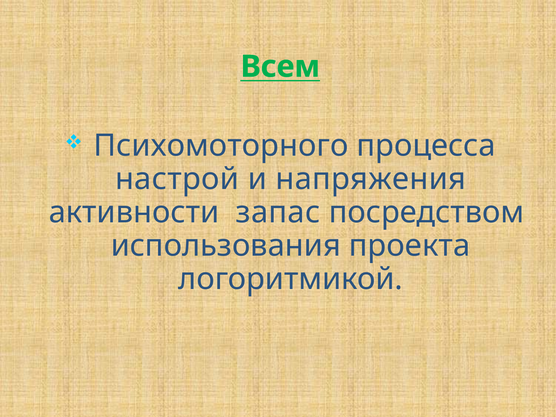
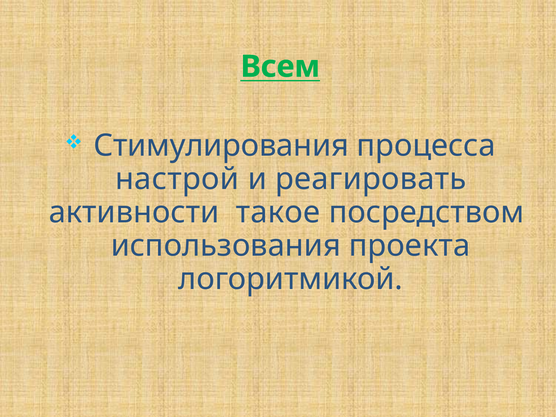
Психомоторного: Психомоторного -> Стимулирования
напряжения: напряжения -> реагировать
запас: запас -> такое
